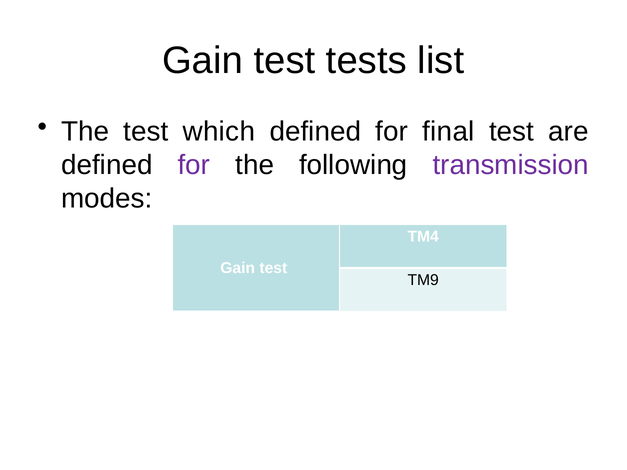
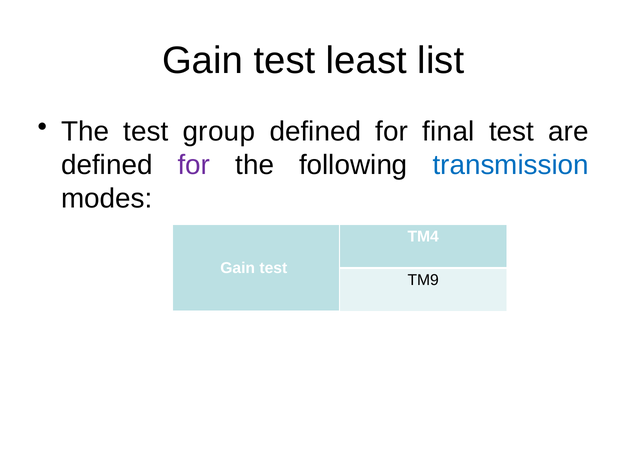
tests: tests -> least
which: which -> group
transmission colour: purple -> blue
